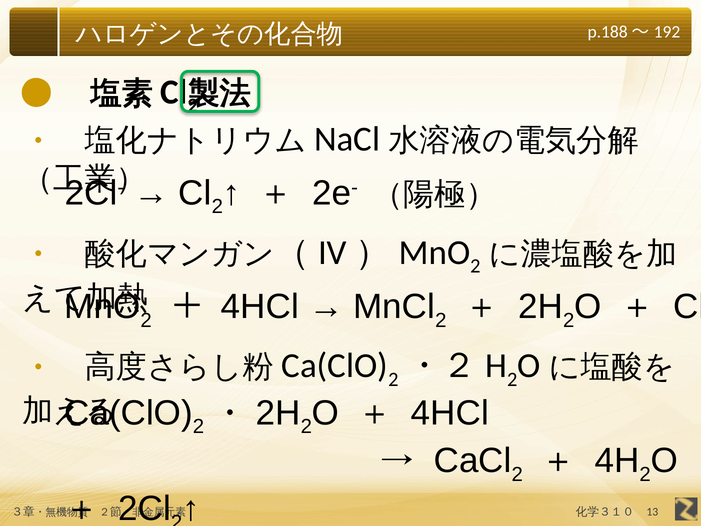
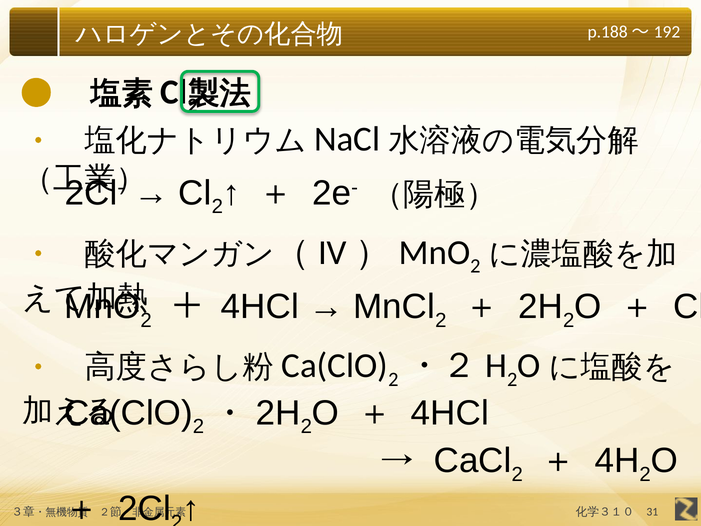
13: 13 -> 31
